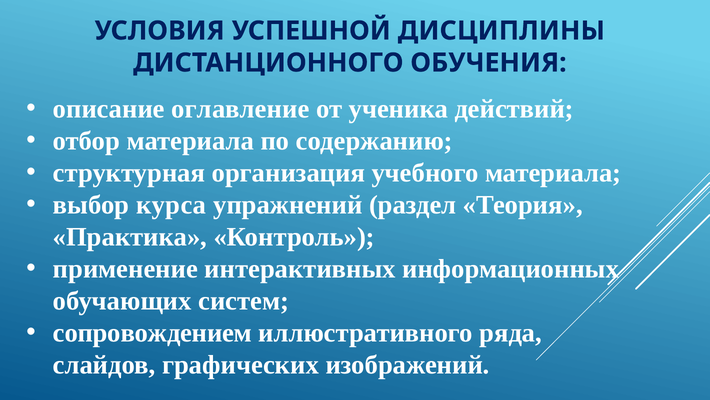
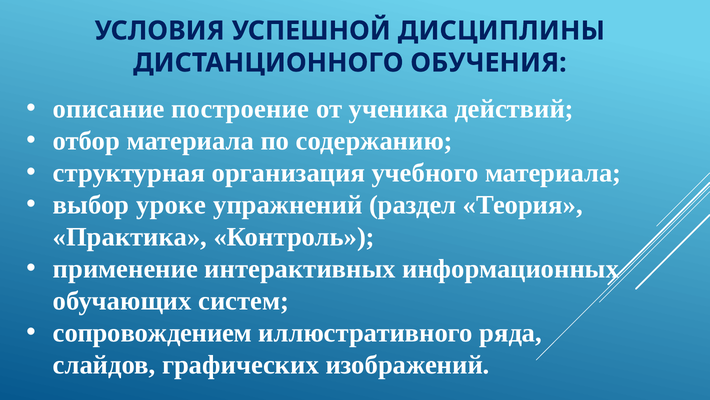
оглавление: оглавление -> построение
курса: курса -> уроке
